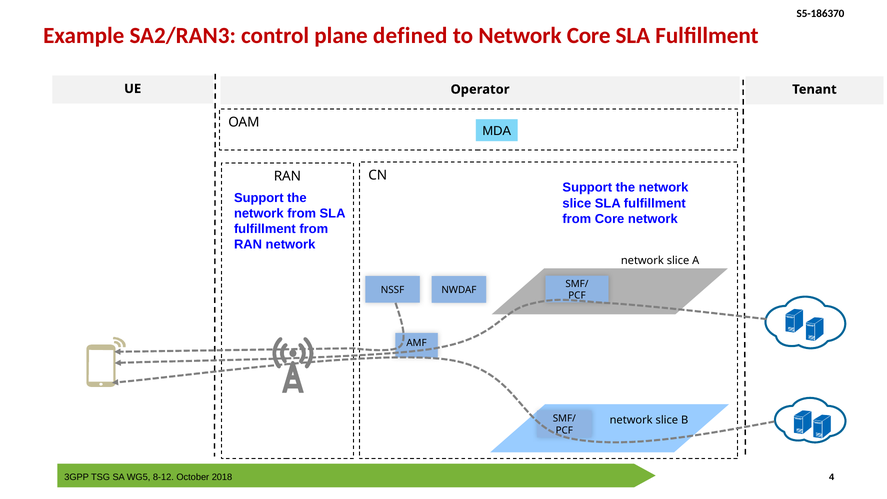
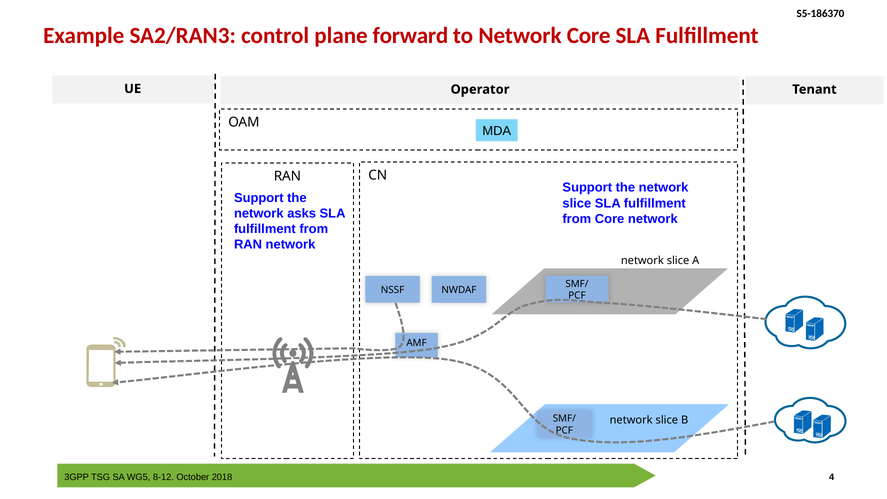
defined: defined -> forward
network from: from -> asks
